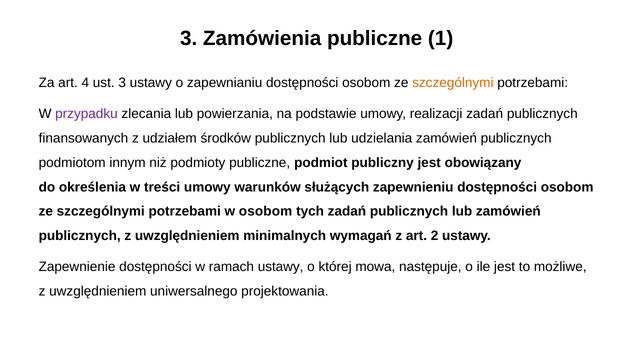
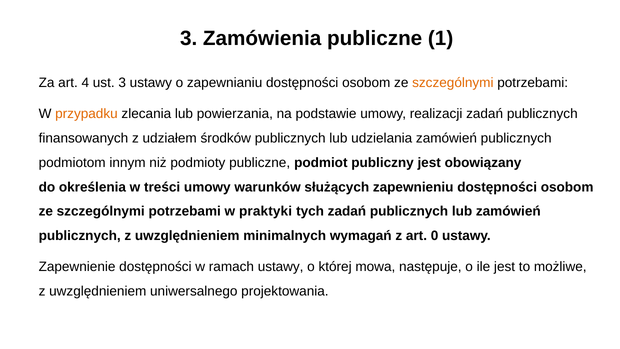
przypadku colour: purple -> orange
w osobom: osobom -> praktyki
2: 2 -> 0
